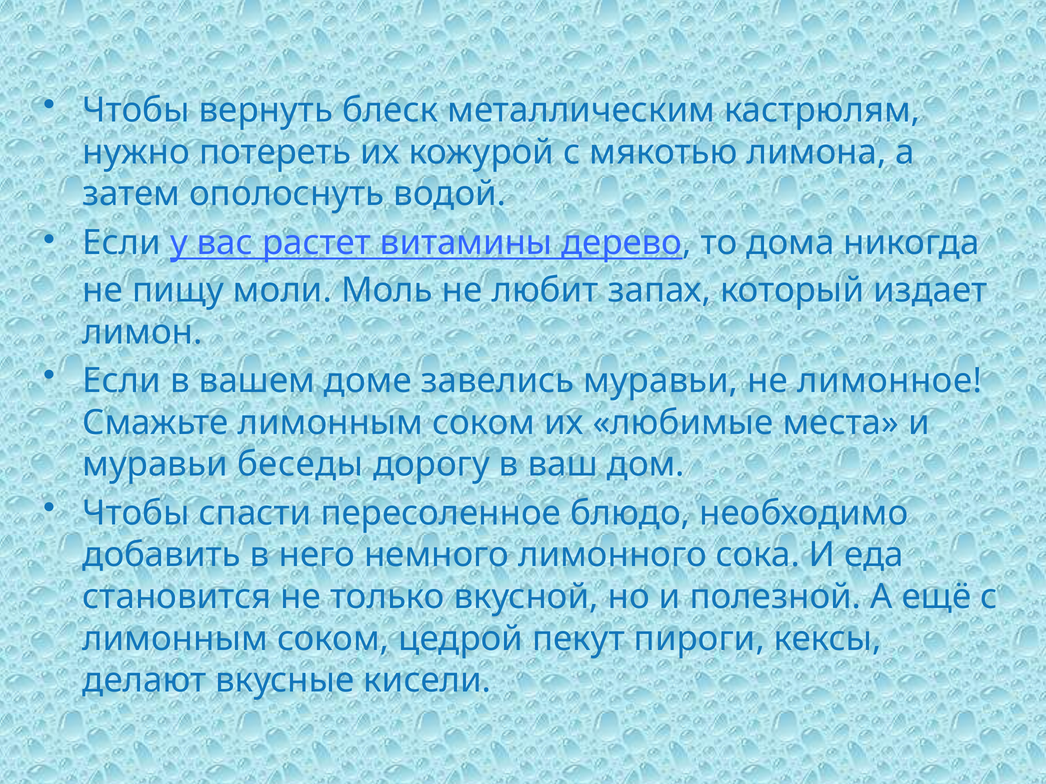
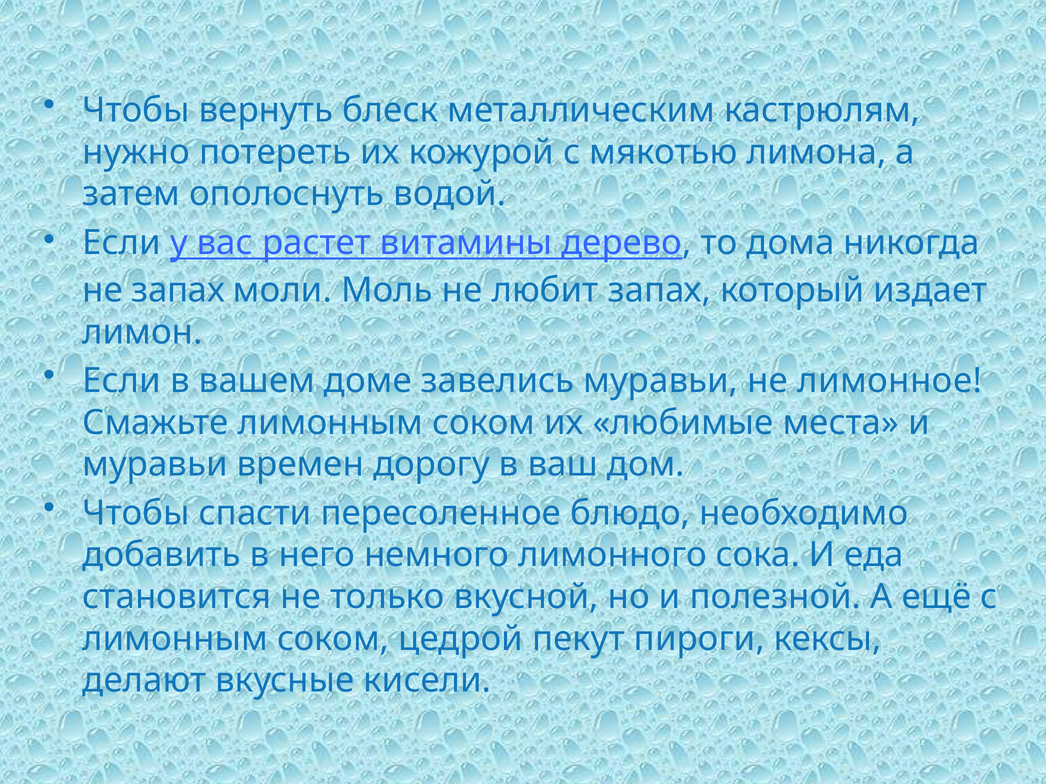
не пищу: пищу -> запах
беседы: беседы -> времен
